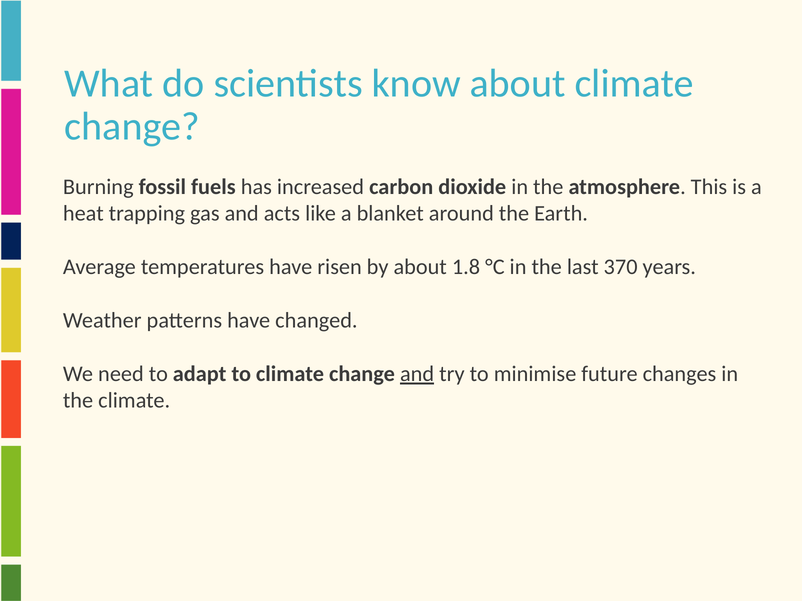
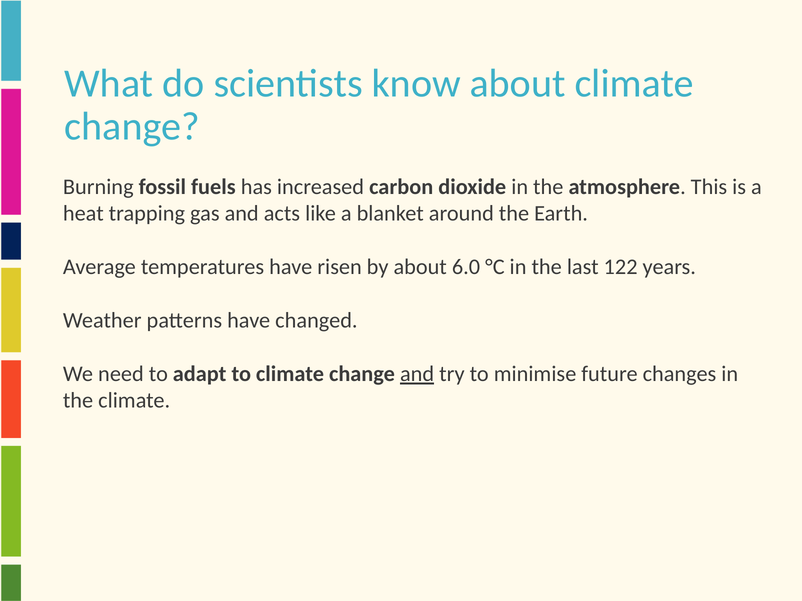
1.8: 1.8 -> 6.0
370: 370 -> 122
